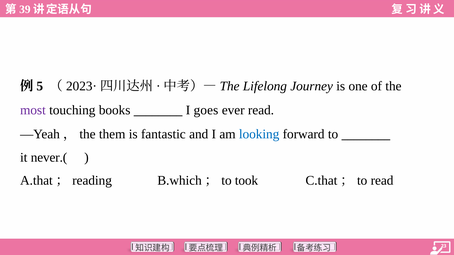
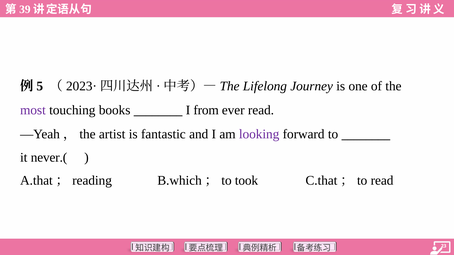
goes: goes -> from
them: them -> artist
looking colour: blue -> purple
